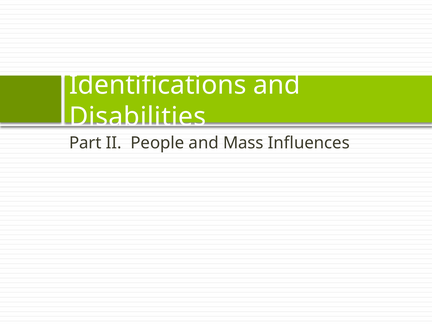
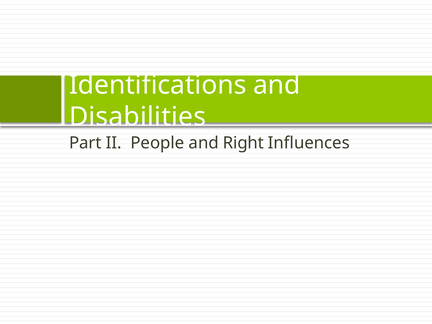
Mass: Mass -> Right
